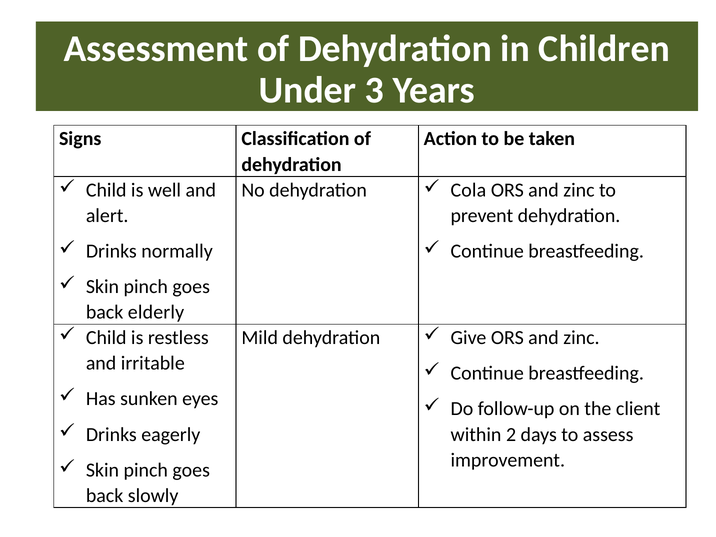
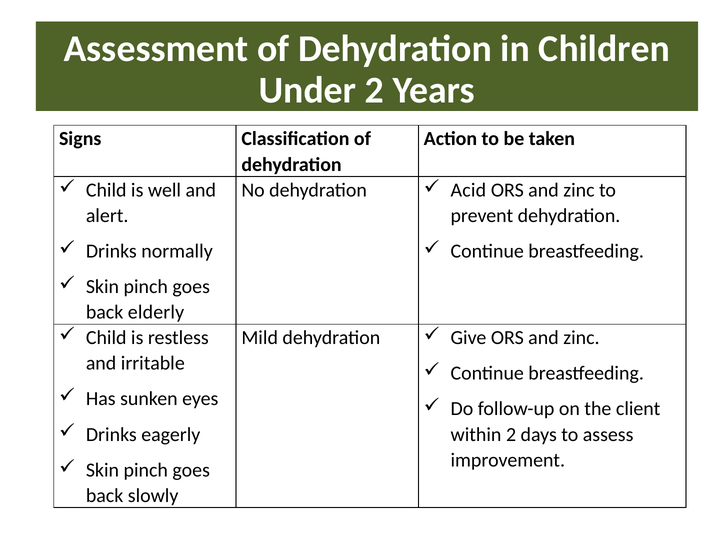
Under 3: 3 -> 2
Cola: Cola -> Acid
